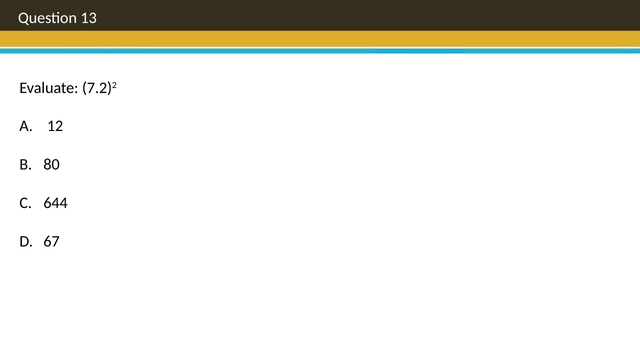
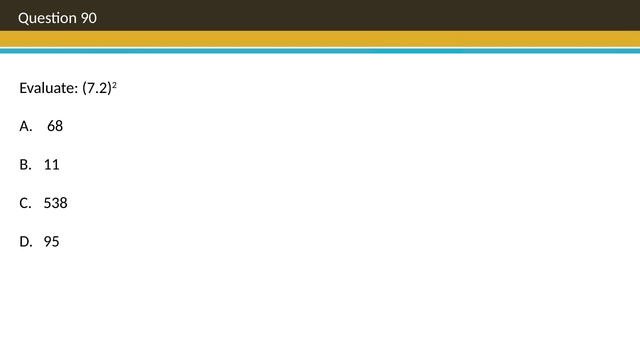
13: 13 -> 90
12: 12 -> 68
80: 80 -> 11
644: 644 -> 538
67: 67 -> 95
